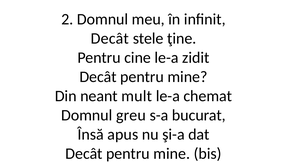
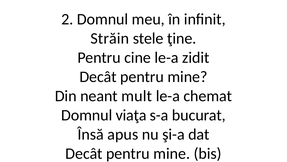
Decât at (110, 38): Decât -> Străin
greu: greu -> viaţa
